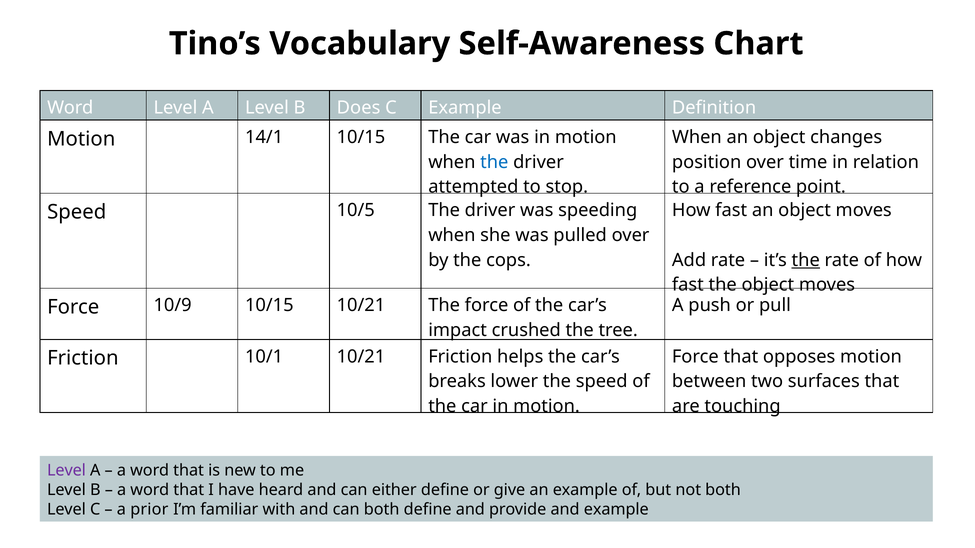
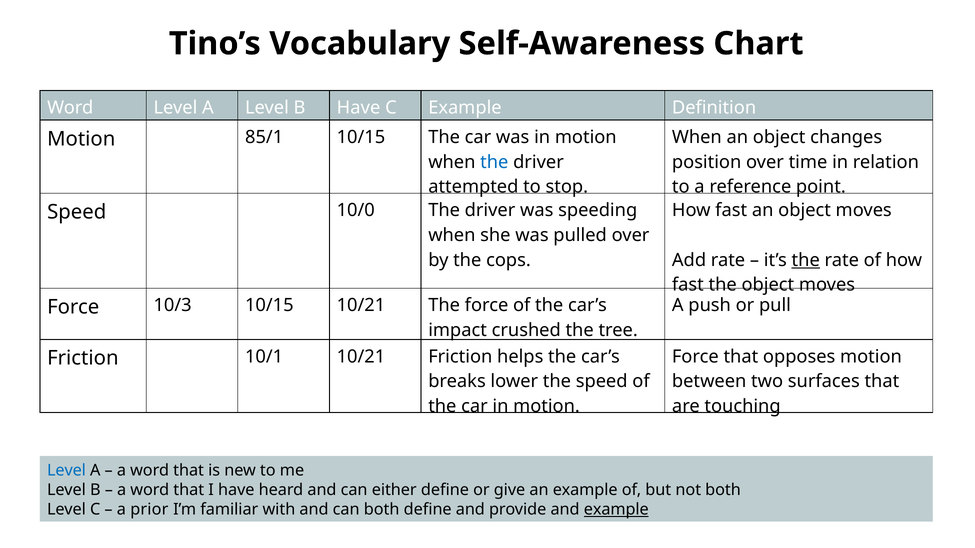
B Does: Does -> Have
14/1: 14/1 -> 85/1
10/5: 10/5 -> 10/0
10/9: 10/9 -> 10/3
Level at (66, 471) colour: purple -> blue
example at (616, 510) underline: none -> present
